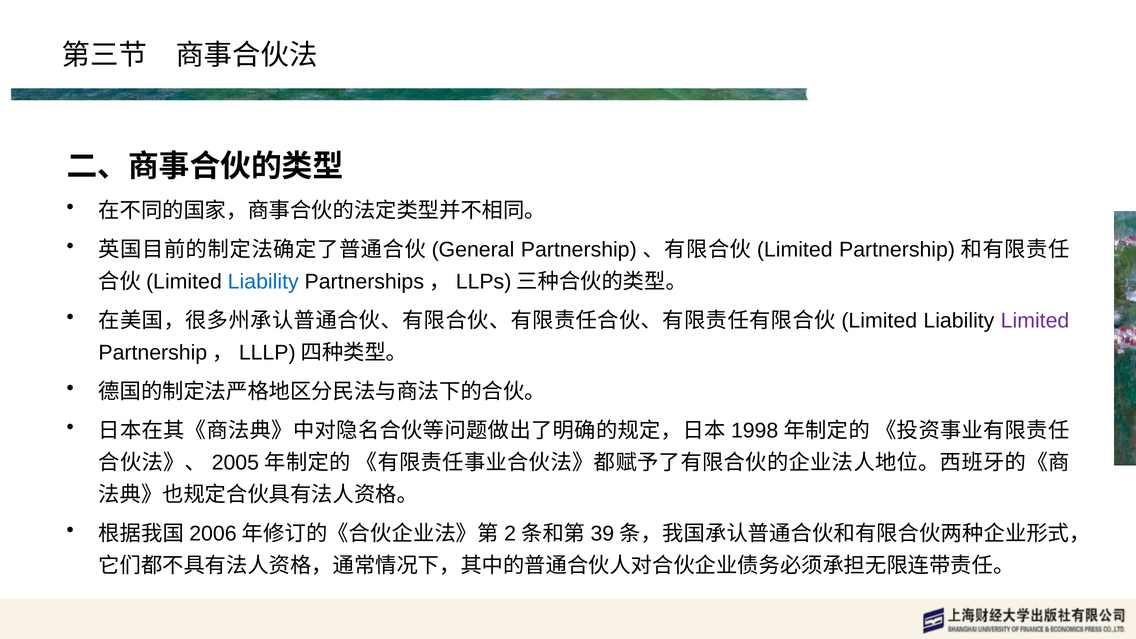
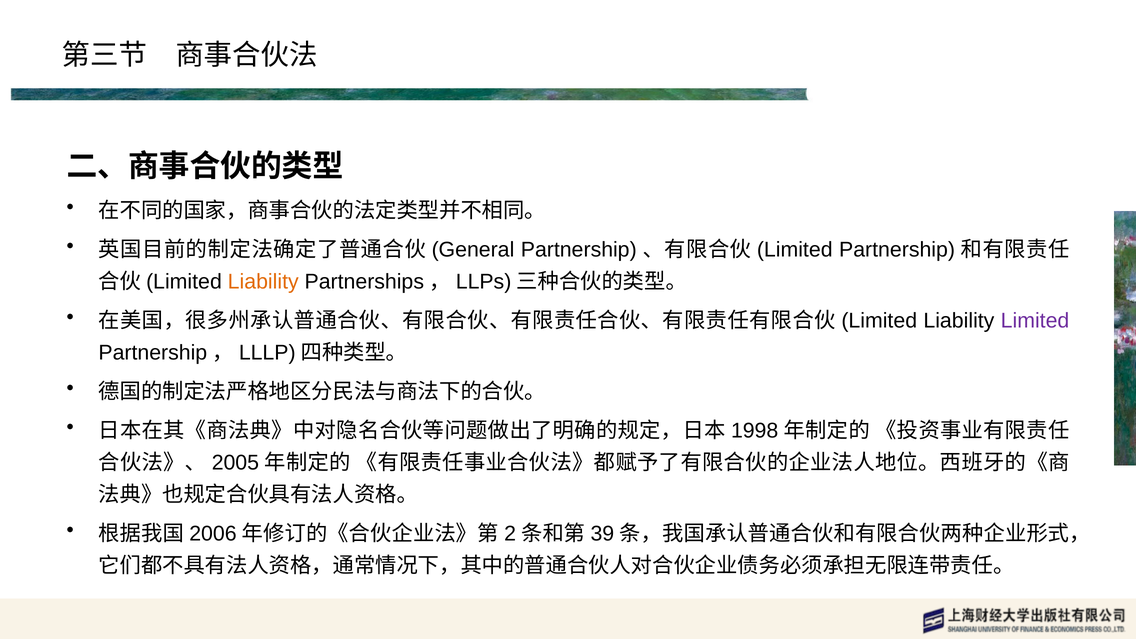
Liability at (263, 282) colour: blue -> orange
